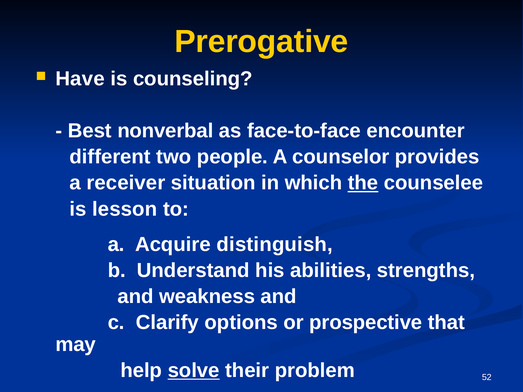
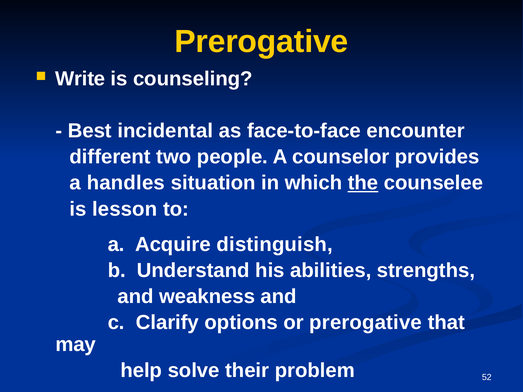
Have: Have -> Write
nonverbal: nonverbal -> incidental
receiver: receiver -> handles
or prospective: prospective -> prerogative
solve underline: present -> none
